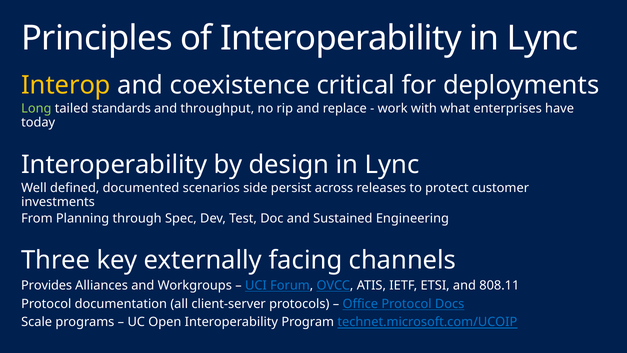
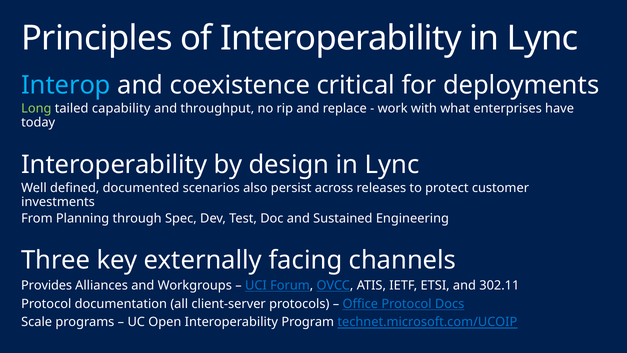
Interop colour: yellow -> light blue
standards: standards -> capability
side: side -> also
808.11: 808.11 -> 302.11
